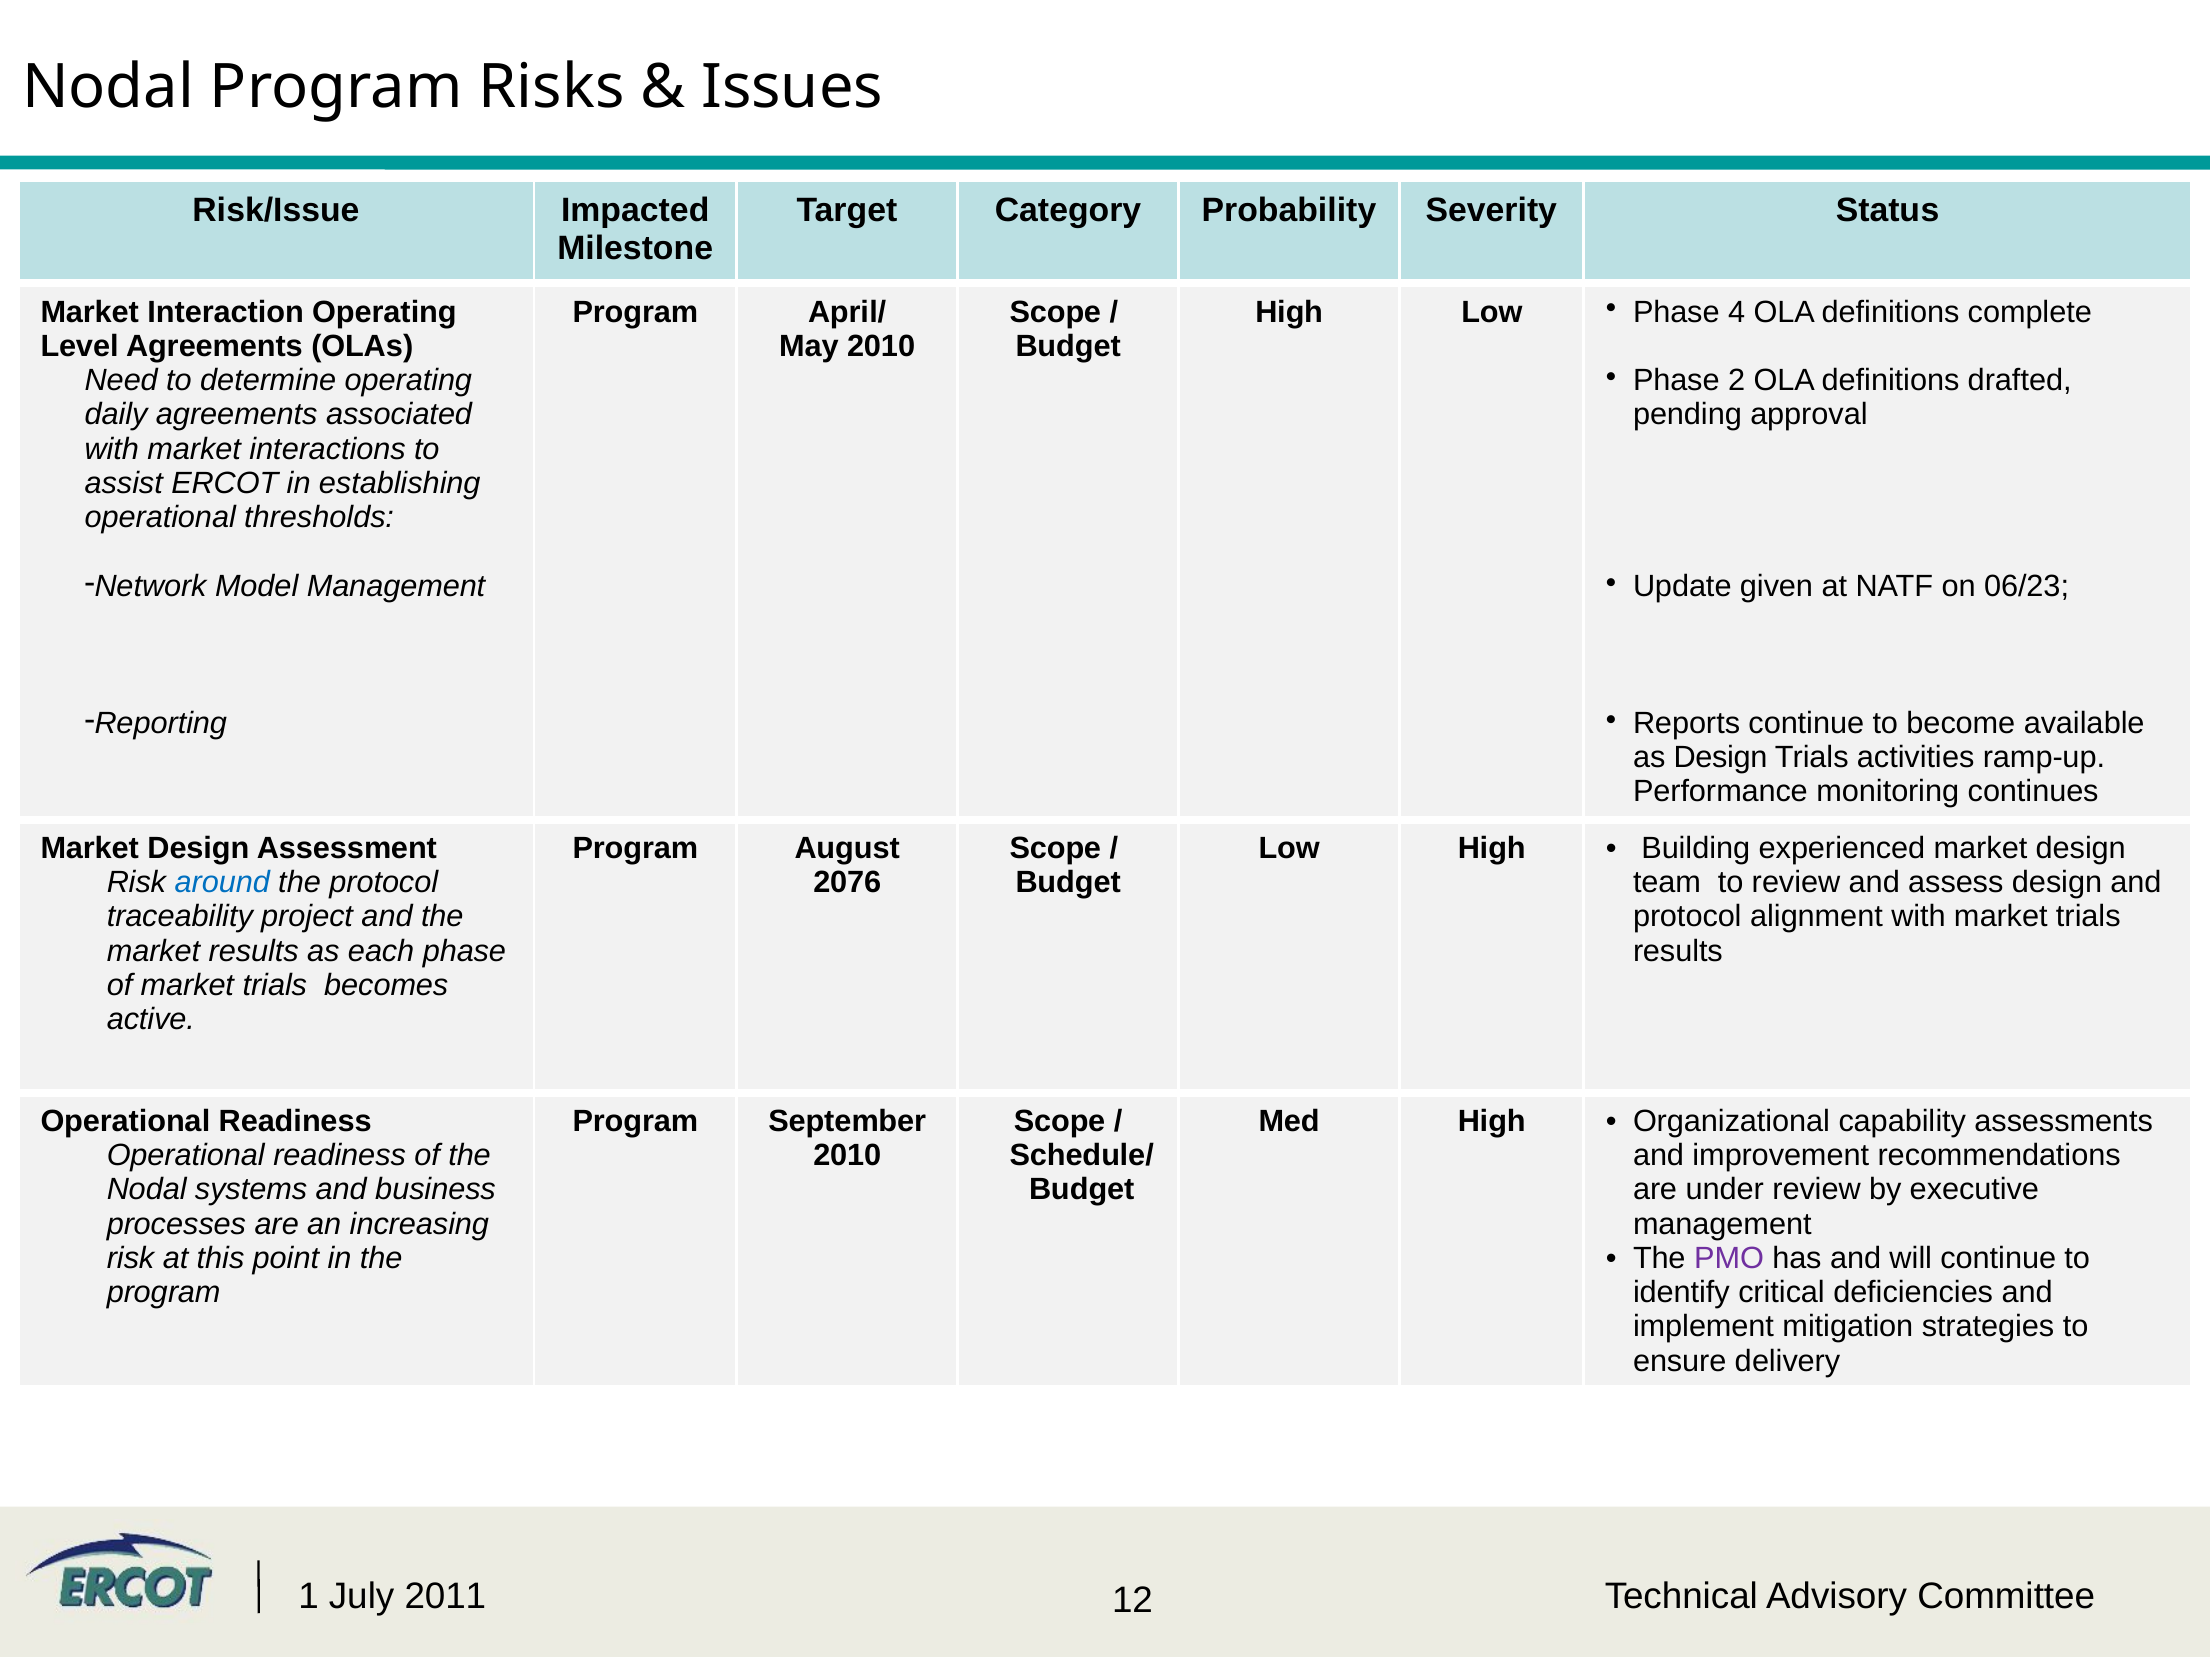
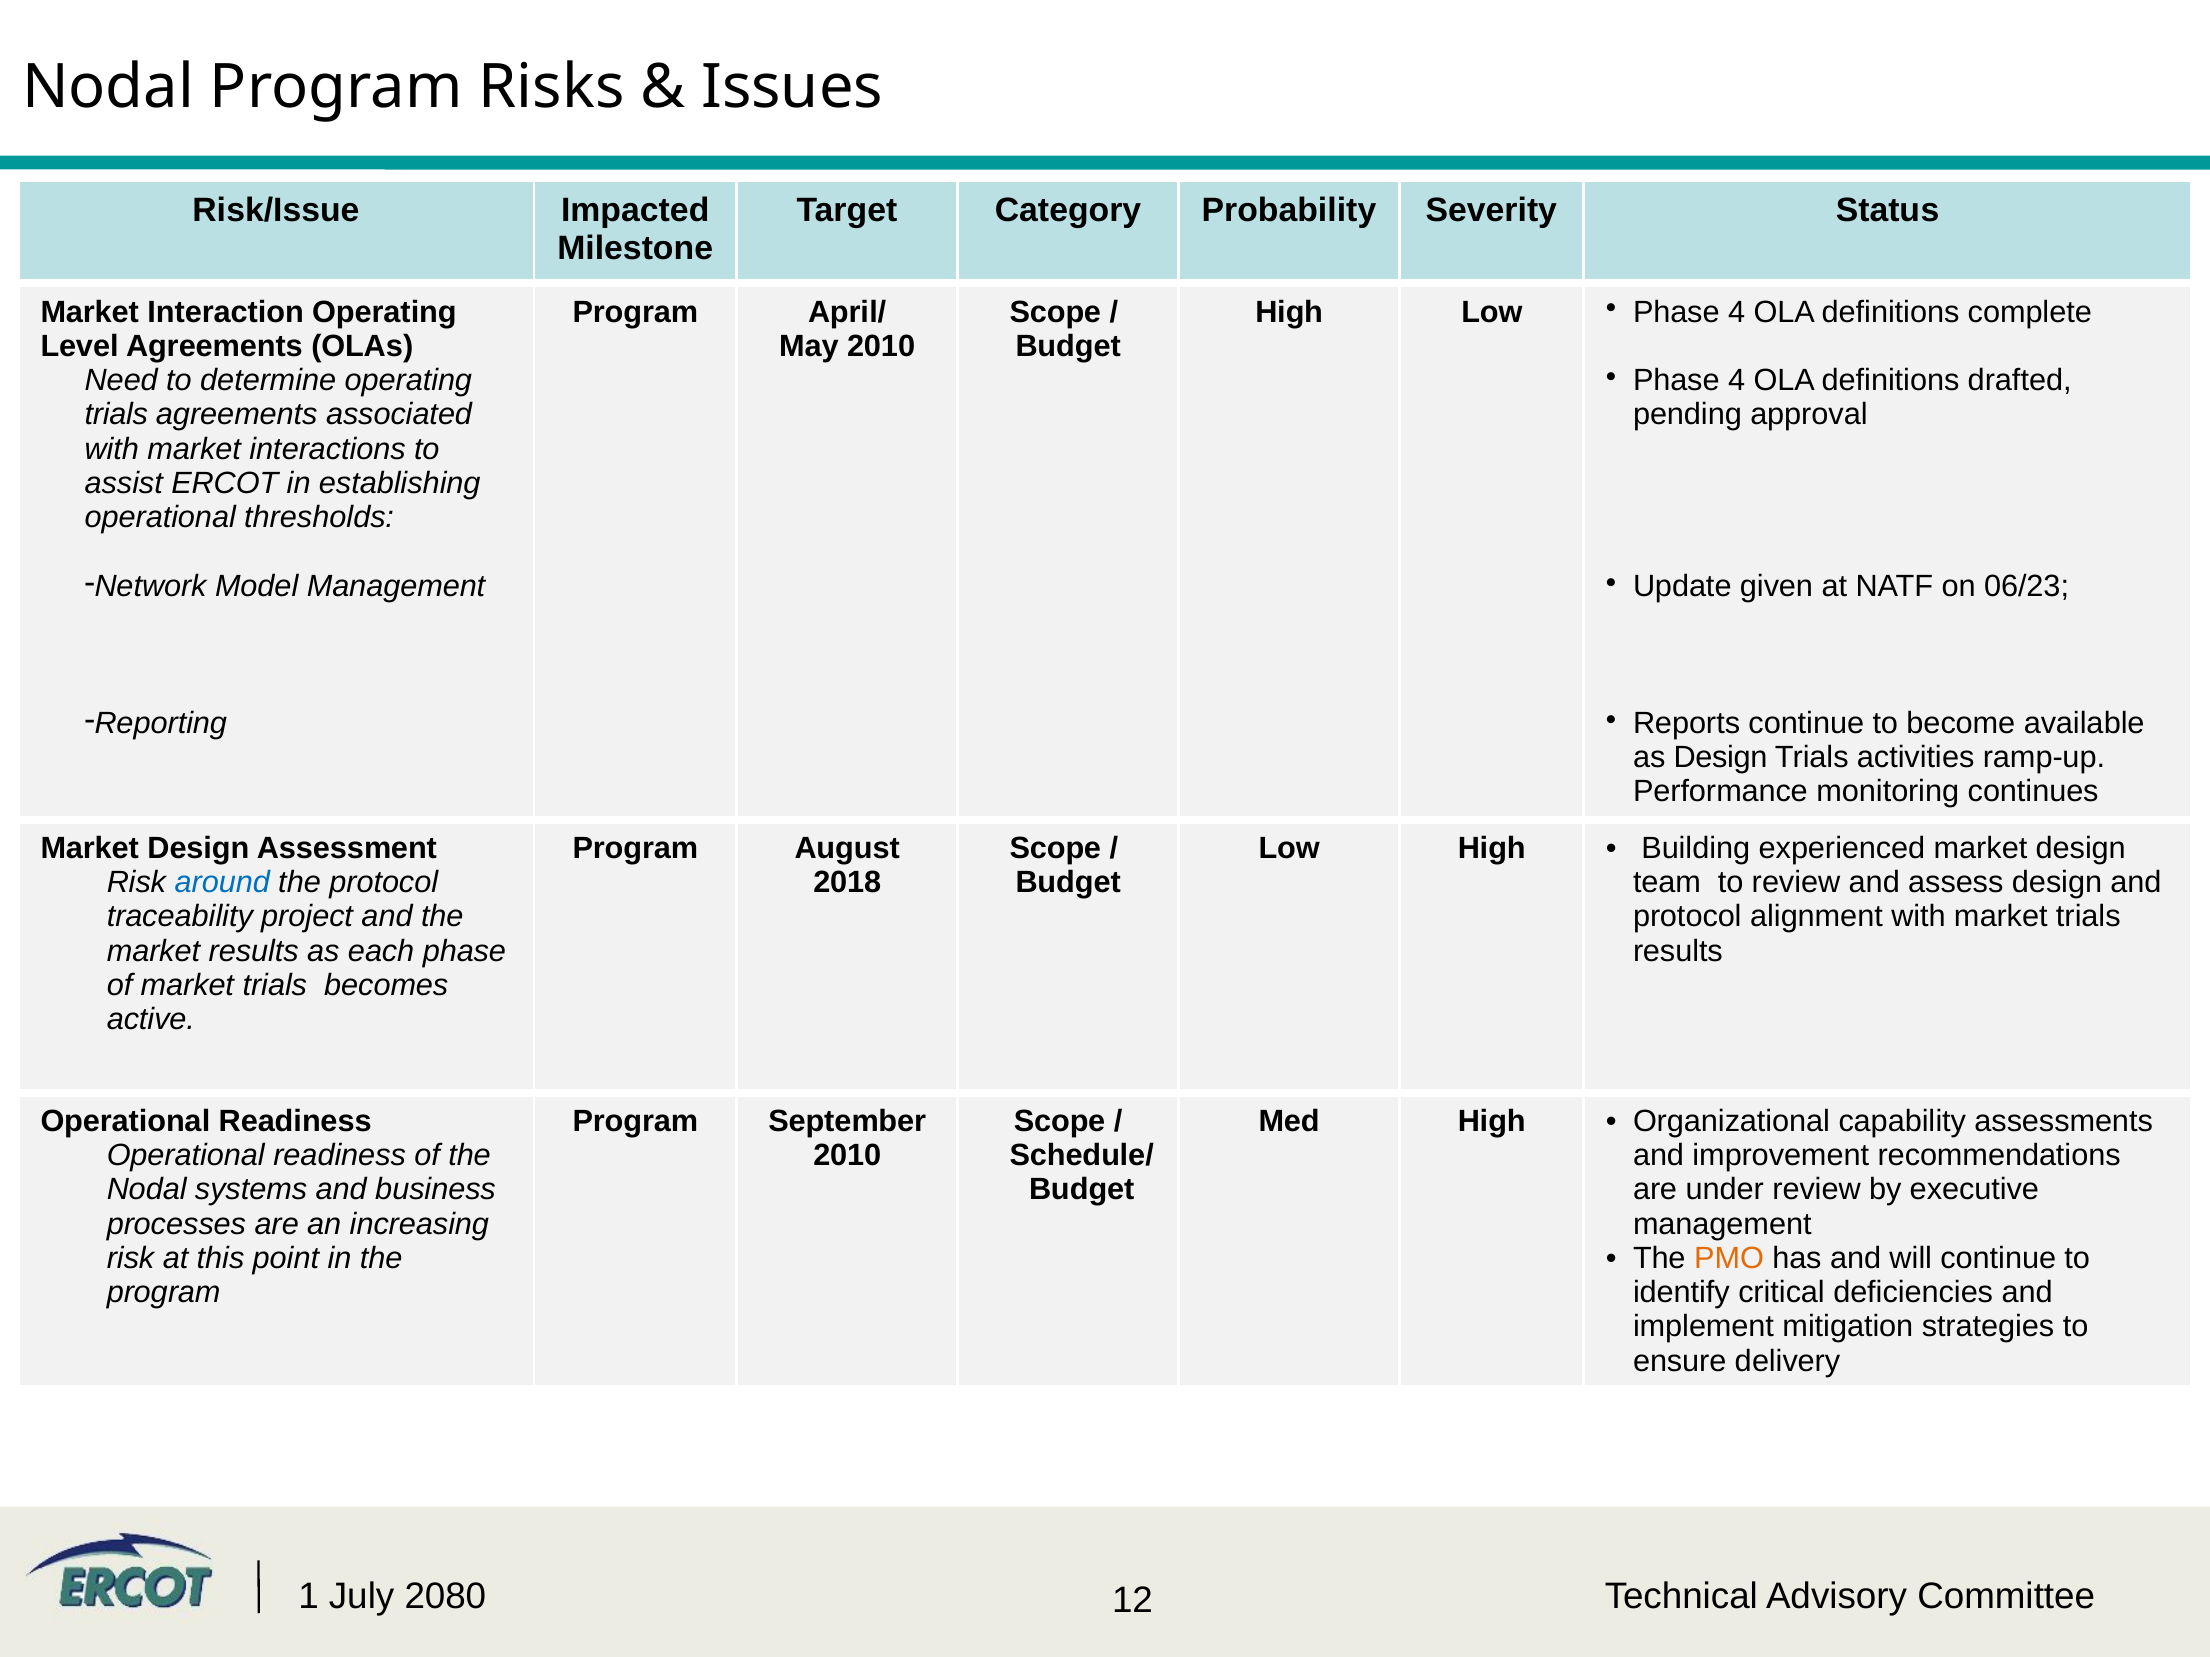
2 at (1737, 381): 2 -> 4
daily at (116, 415): daily -> trials
2076: 2076 -> 2018
PMO colour: purple -> orange
2011: 2011 -> 2080
